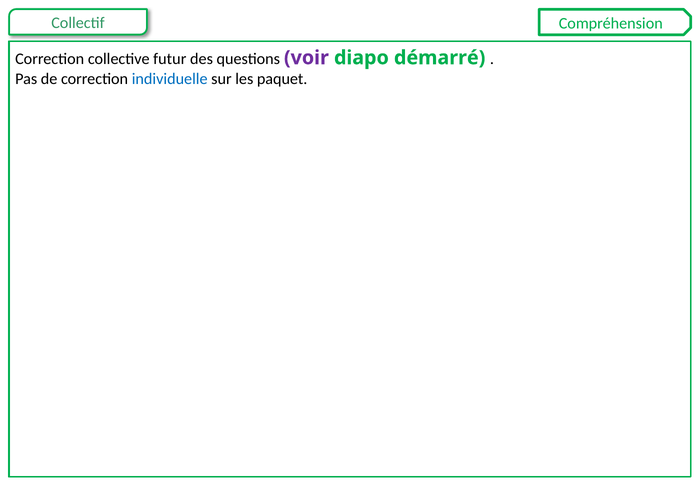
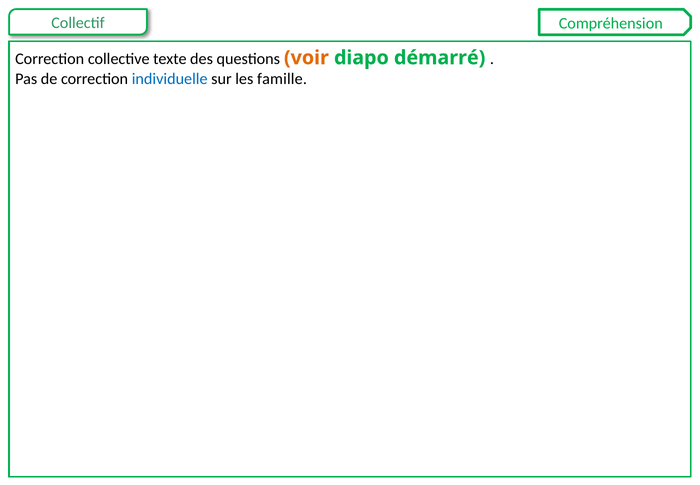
futur: futur -> texte
voir colour: purple -> orange
paquet: paquet -> famille
